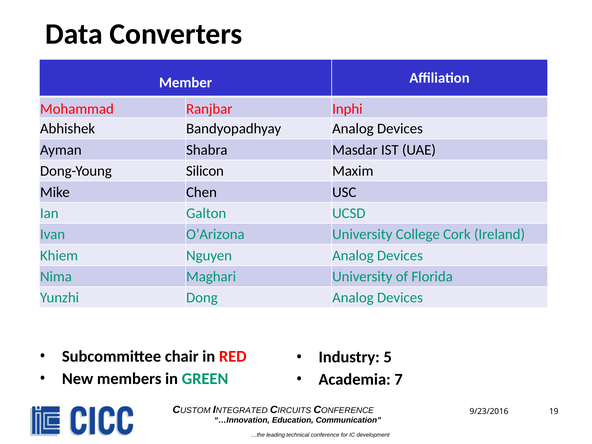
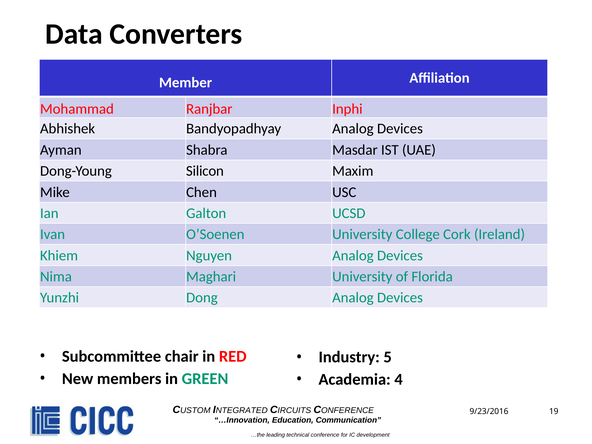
O’Arizona: O’Arizona -> O’Soenen
7: 7 -> 4
